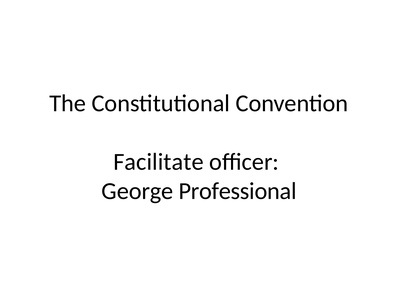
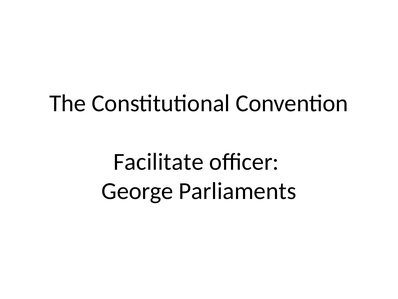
Professional: Professional -> Parliaments
